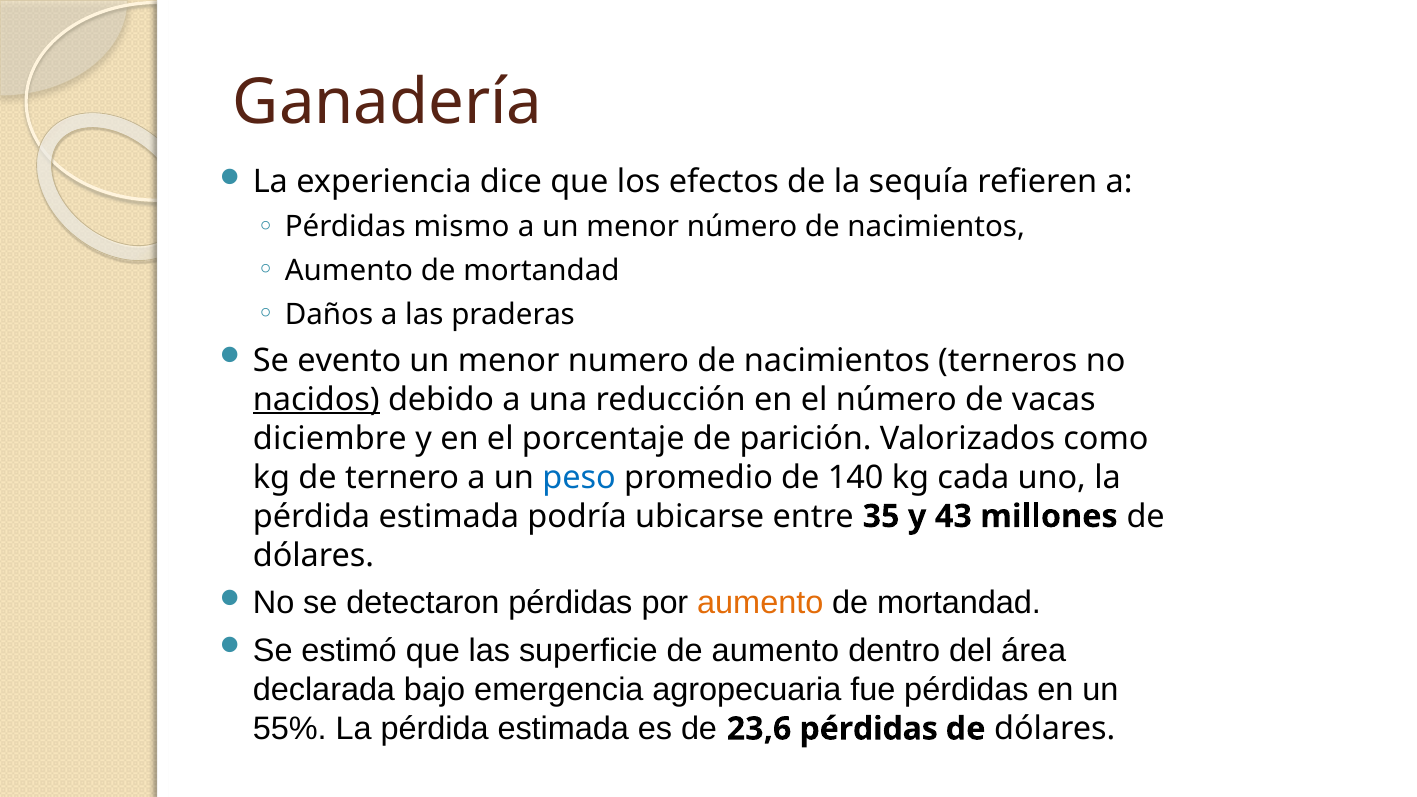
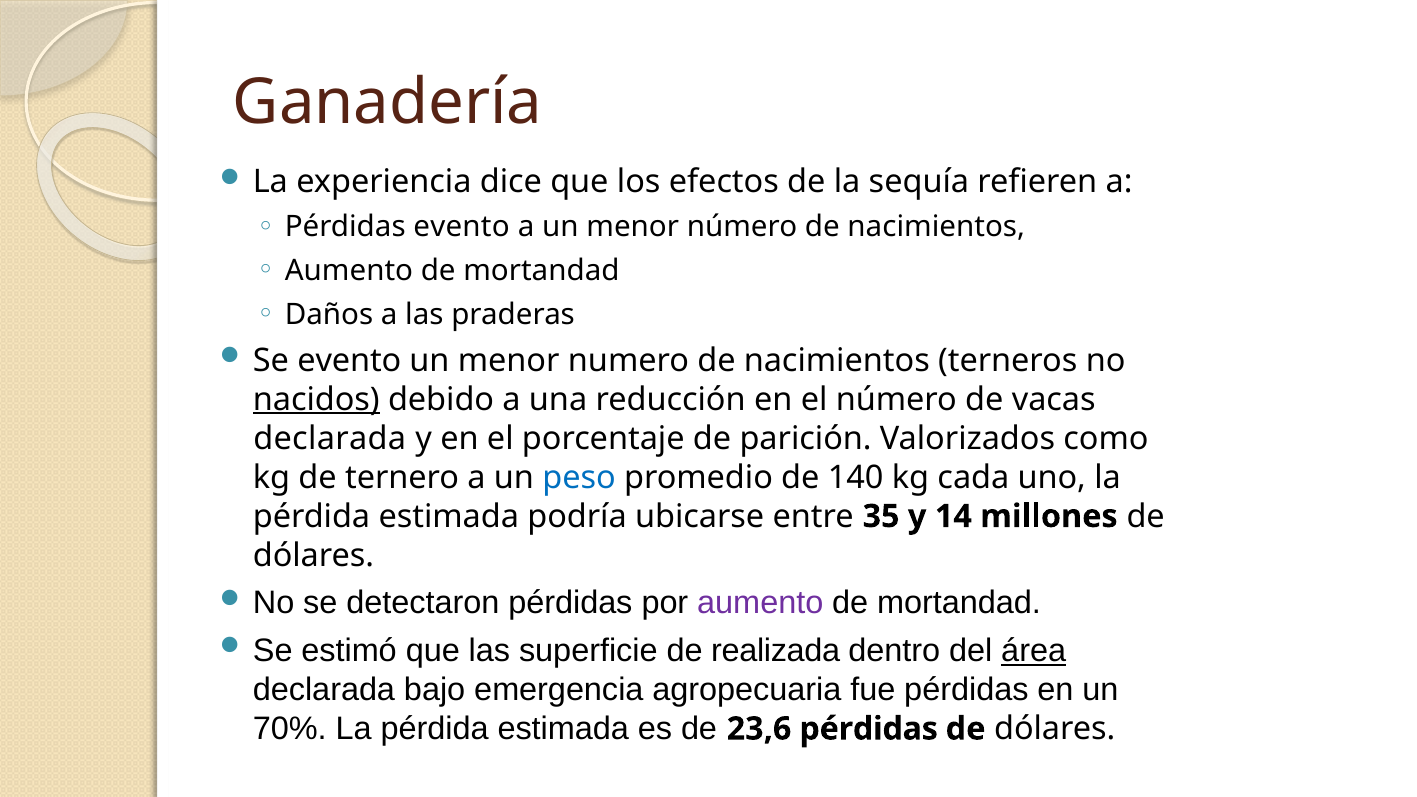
Pérdidas mismo: mismo -> evento
diciembre at (330, 438): diciembre -> declarada
43: 43 -> 14
aumento at (760, 603) colour: orange -> purple
de aumento: aumento -> realizada
área underline: none -> present
55%: 55% -> 70%
